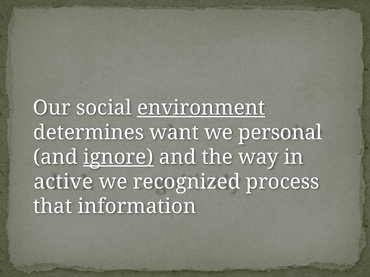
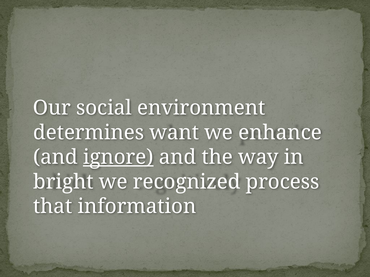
environment underline: present -> none
personal: personal -> enhance
active: active -> bright
